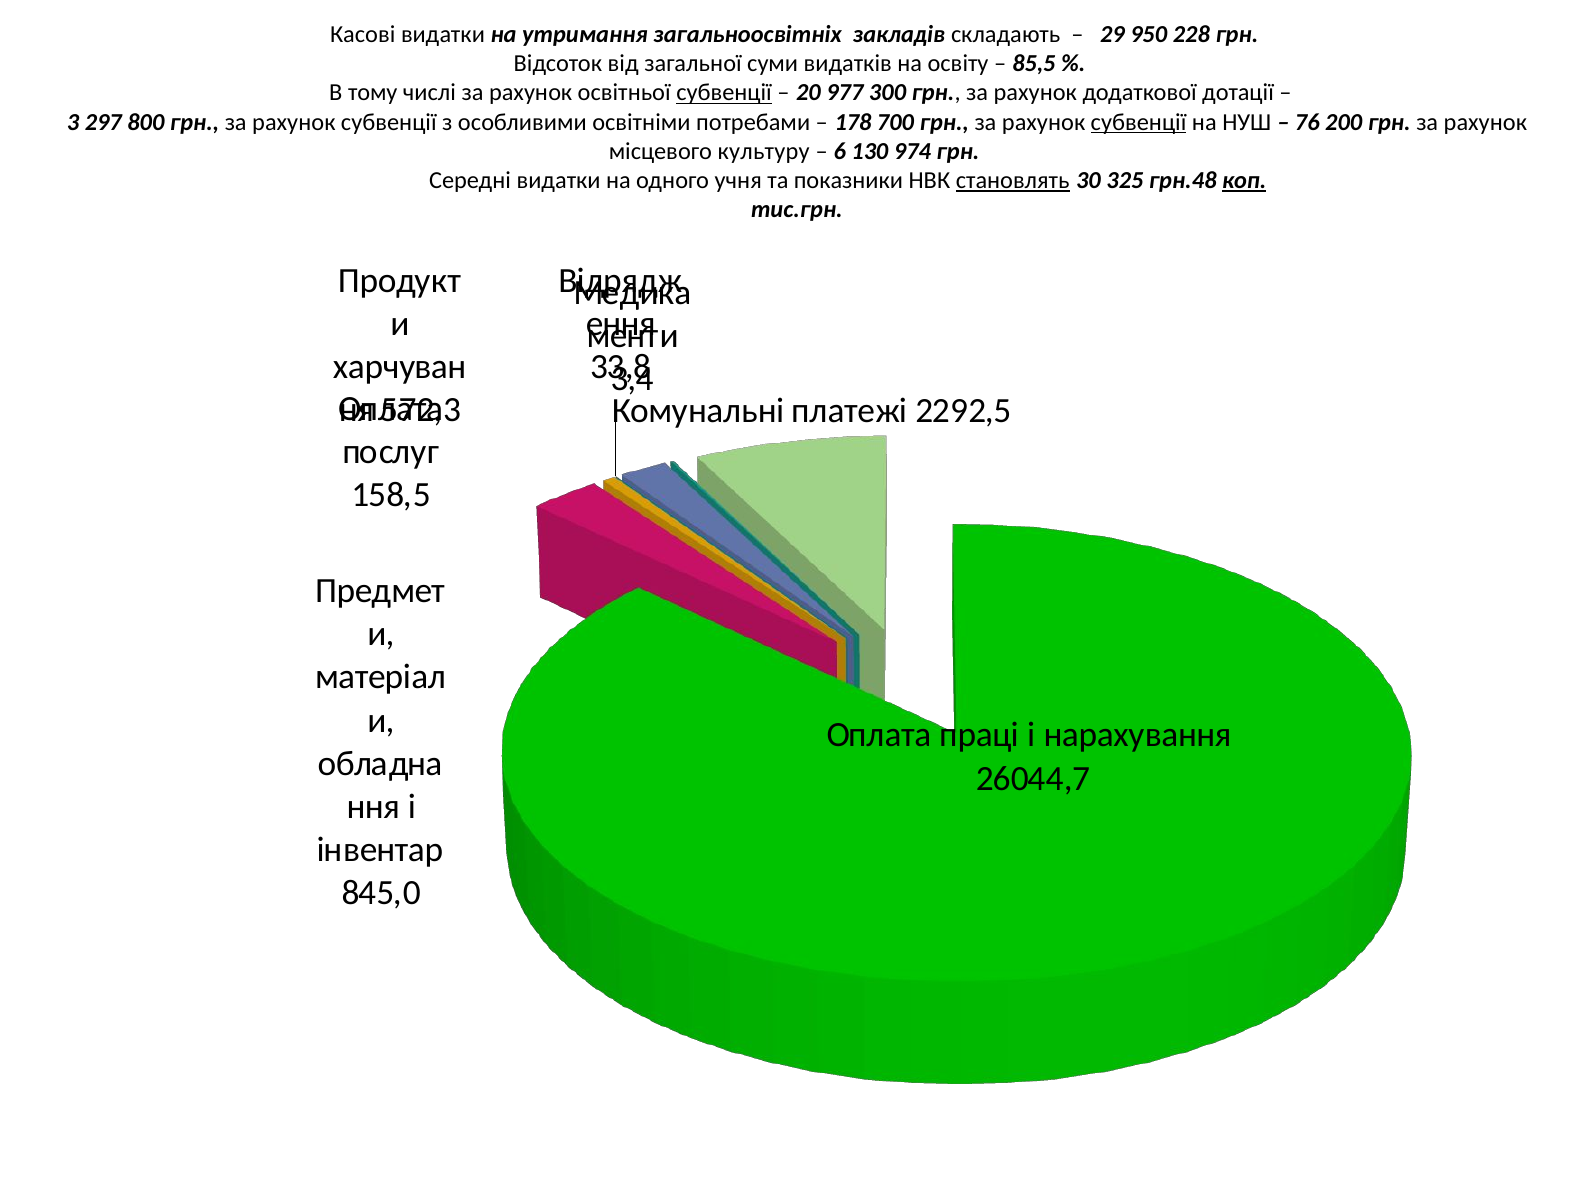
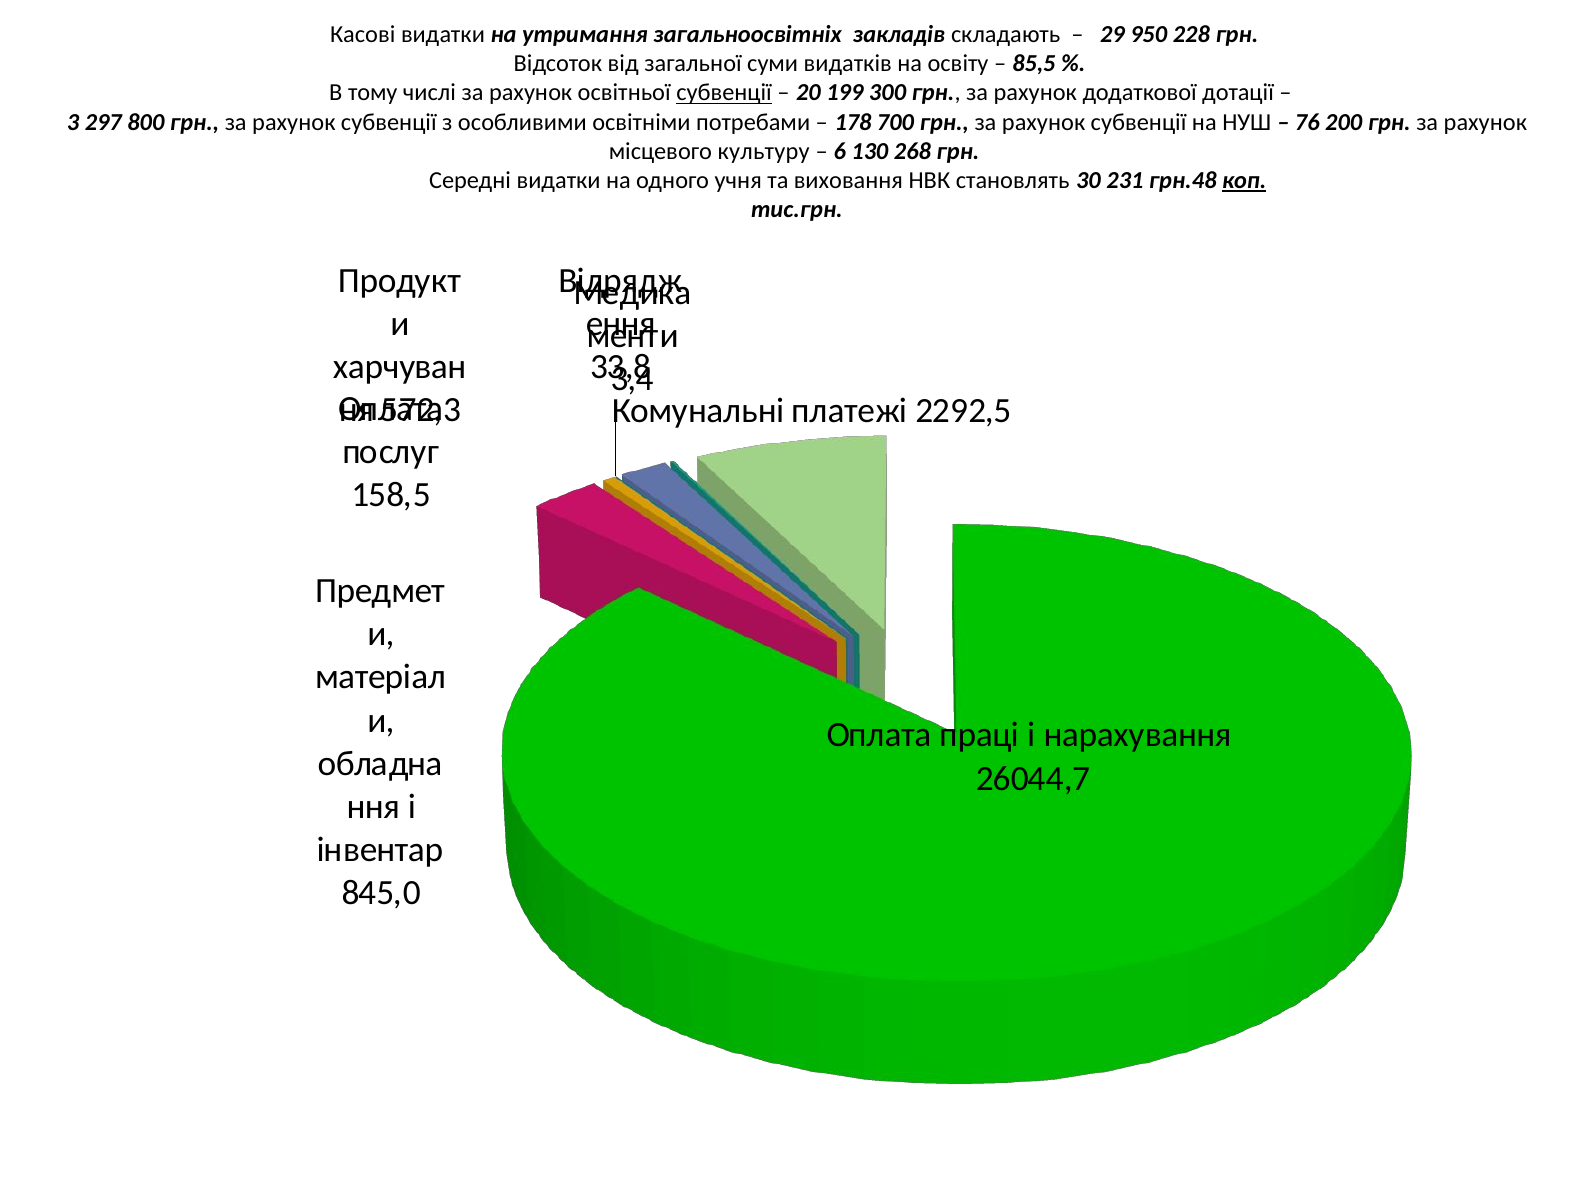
977: 977 -> 199
субвенції at (1139, 122) underline: present -> none
974: 974 -> 268
показники: показники -> виховання
становлять underline: present -> none
325: 325 -> 231
